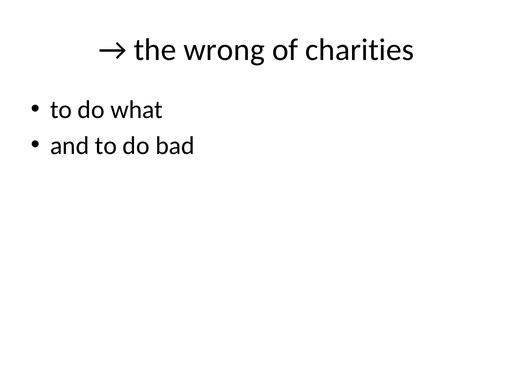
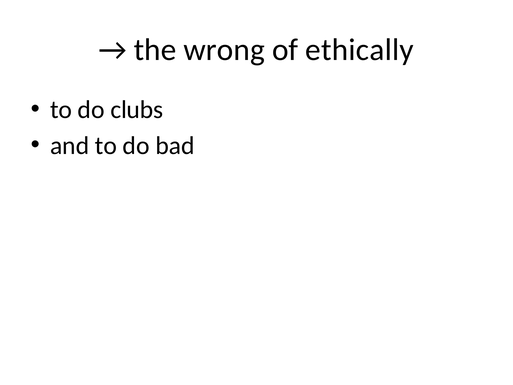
charities: charities -> ethically
what: what -> clubs
